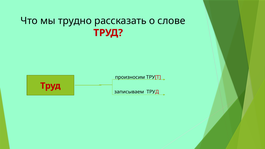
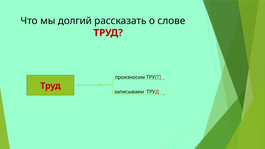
трудно: трудно -> долгий
